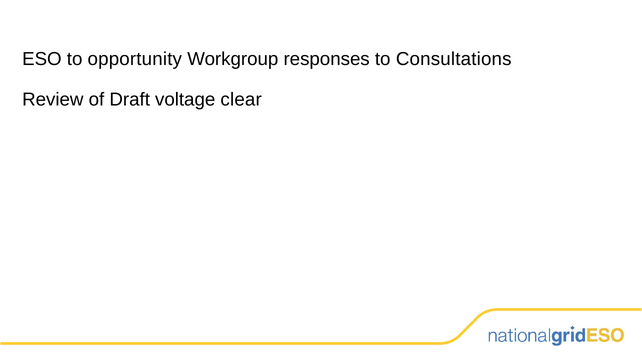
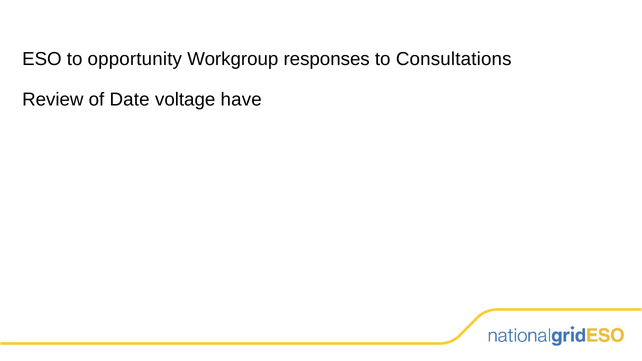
Draft: Draft -> Date
clear: clear -> have
